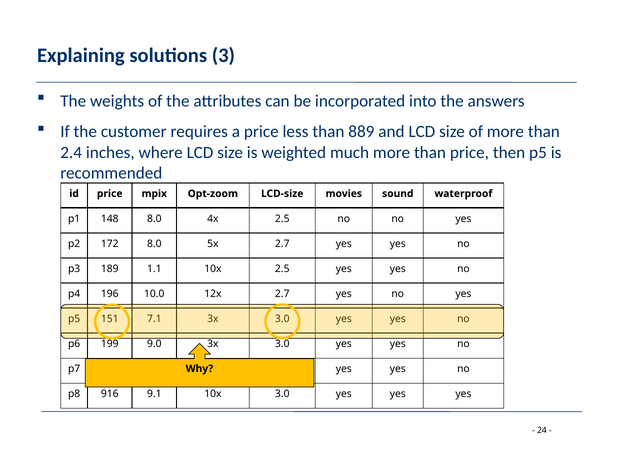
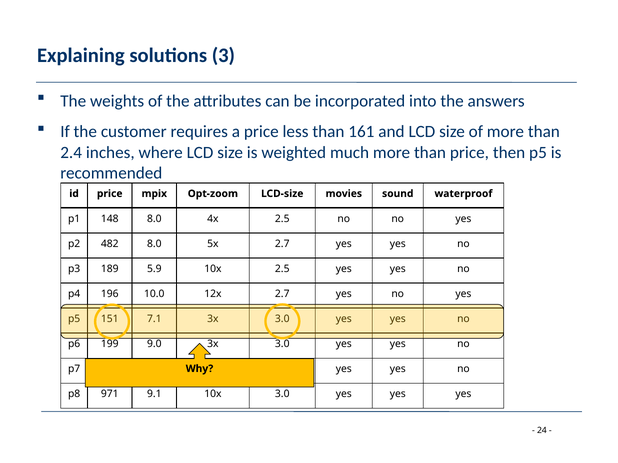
889: 889 -> 161
172: 172 -> 482
1.1: 1.1 -> 5.9
916: 916 -> 971
